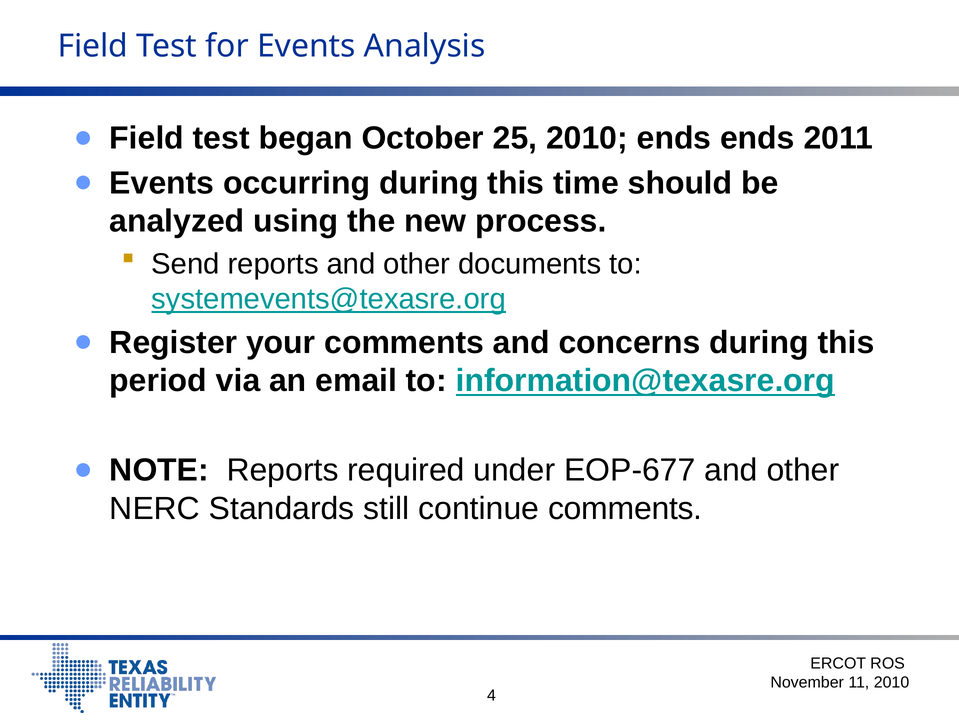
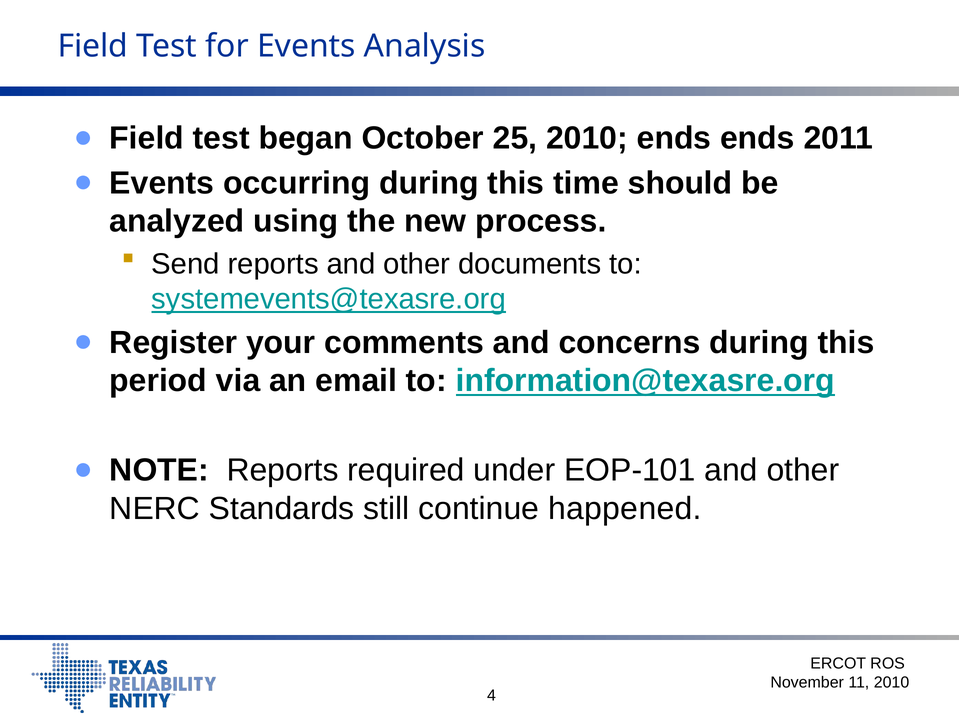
EOP-677: EOP-677 -> EOP-101
continue comments: comments -> happened
